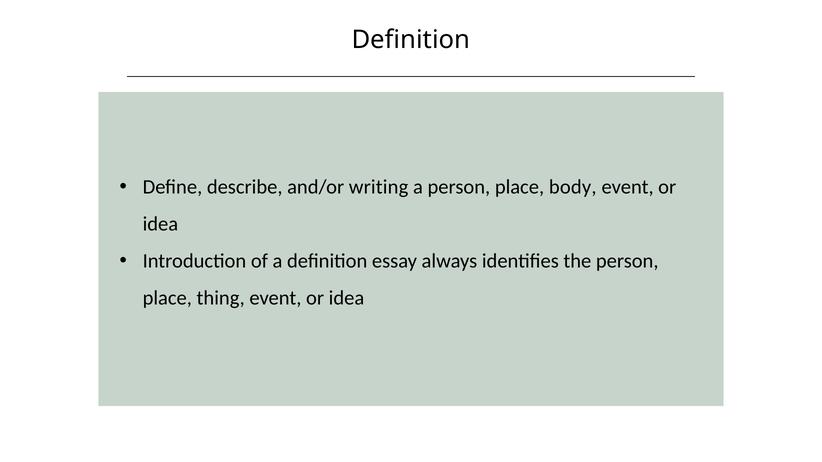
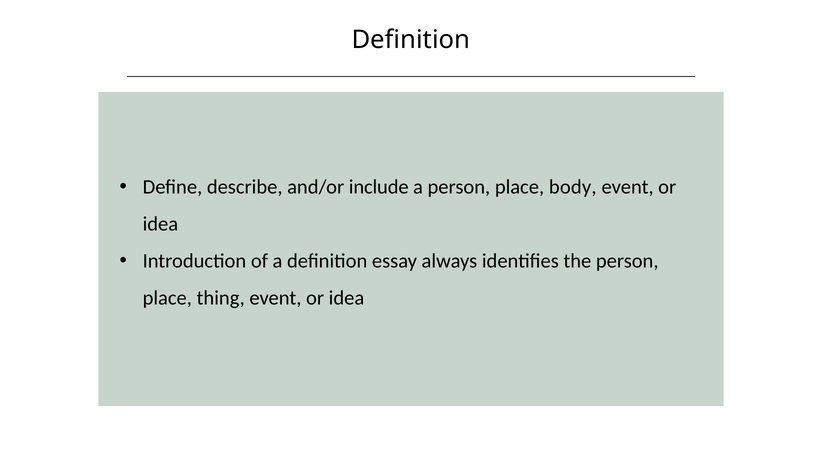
writing: writing -> include
